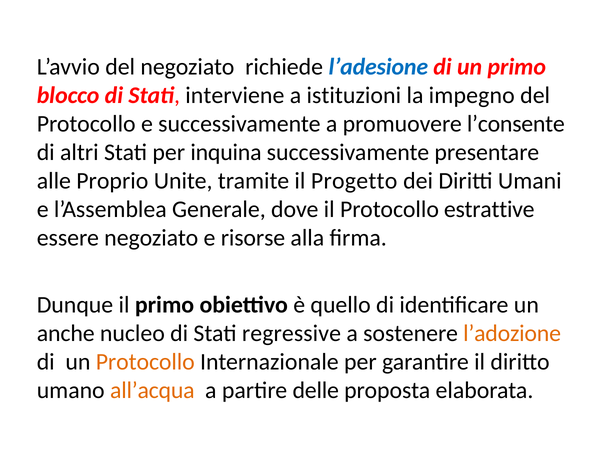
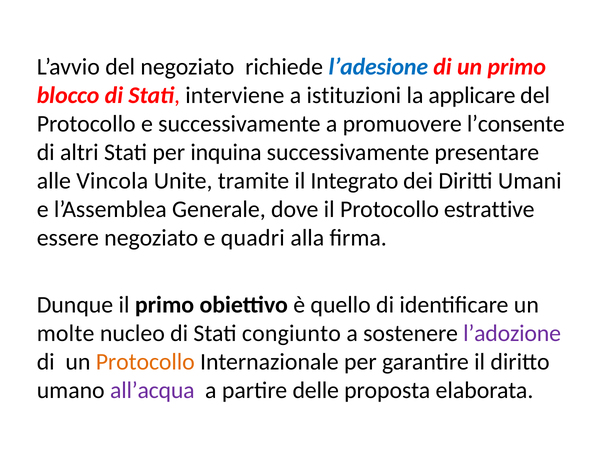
impegno: impegno -> applicare
Proprio: Proprio -> Vincola
Progetto: Progetto -> Integrato
risorse: risorse -> quadri
anche: anche -> molte
regressive: regressive -> congiunto
l’adozione colour: orange -> purple
all’acqua colour: orange -> purple
